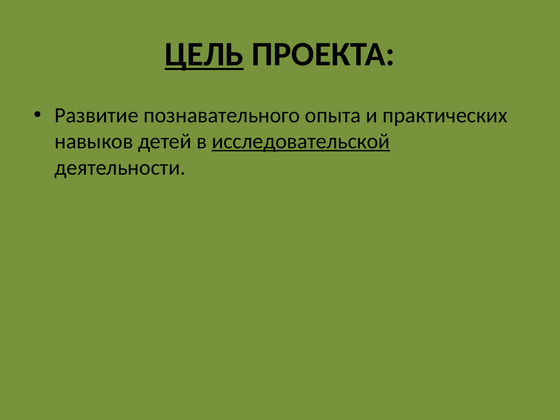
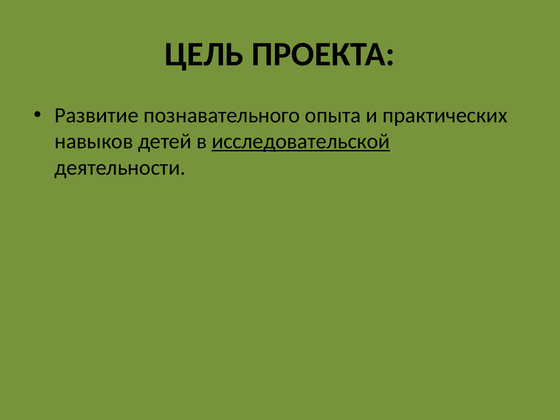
ЦЕЛЬ underline: present -> none
